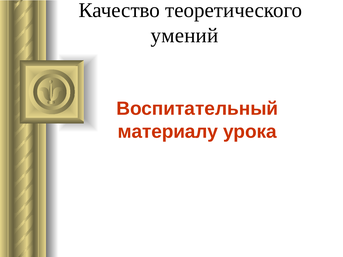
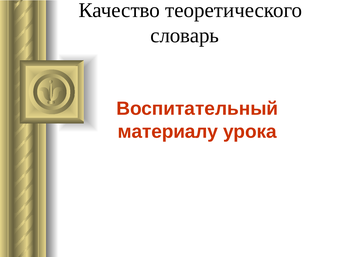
умений: умений -> словарь
